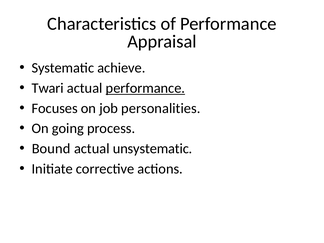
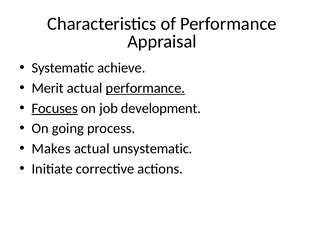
Twari: Twari -> Merit
Focuses underline: none -> present
personalities: personalities -> development
Bound: Bound -> Makes
